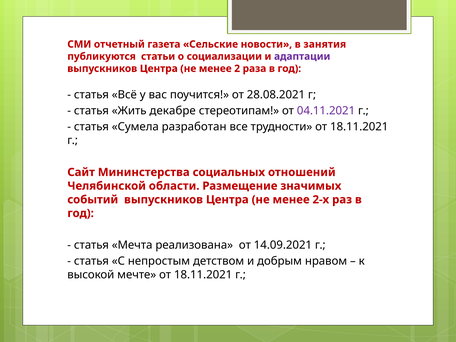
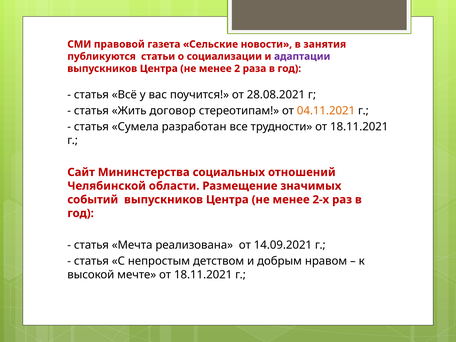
отчетный: отчетный -> правовой
декабре: декабре -> договор
04.11.2021 colour: purple -> orange
